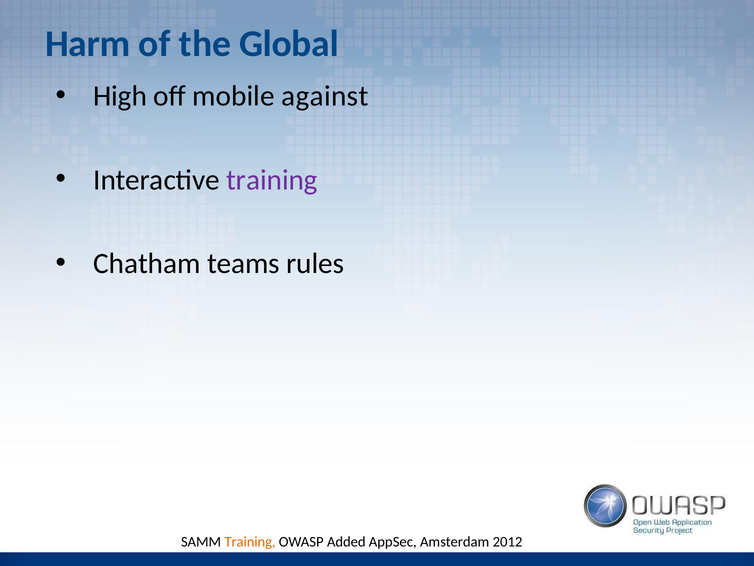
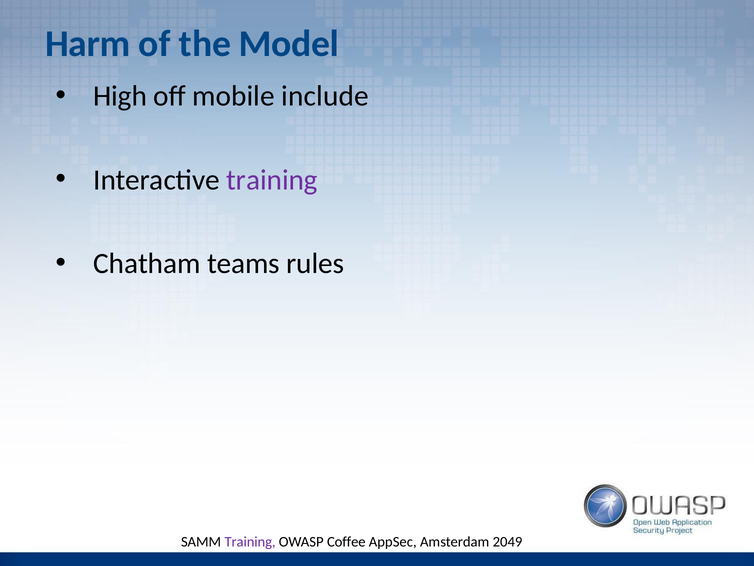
Global: Global -> Model
against: against -> include
Training at (250, 542) colour: orange -> purple
Added: Added -> Coffee
2012: 2012 -> 2049
